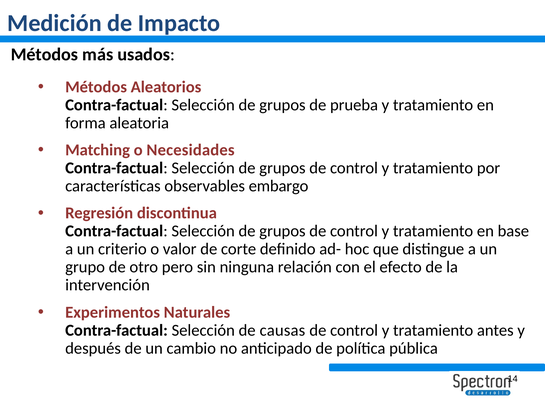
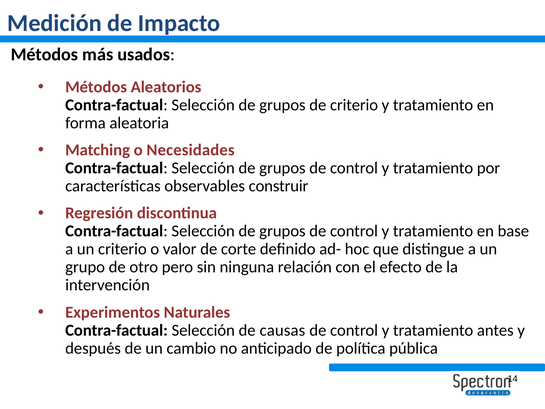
de prueba: prueba -> criterio
embargo: embargo -> construir
